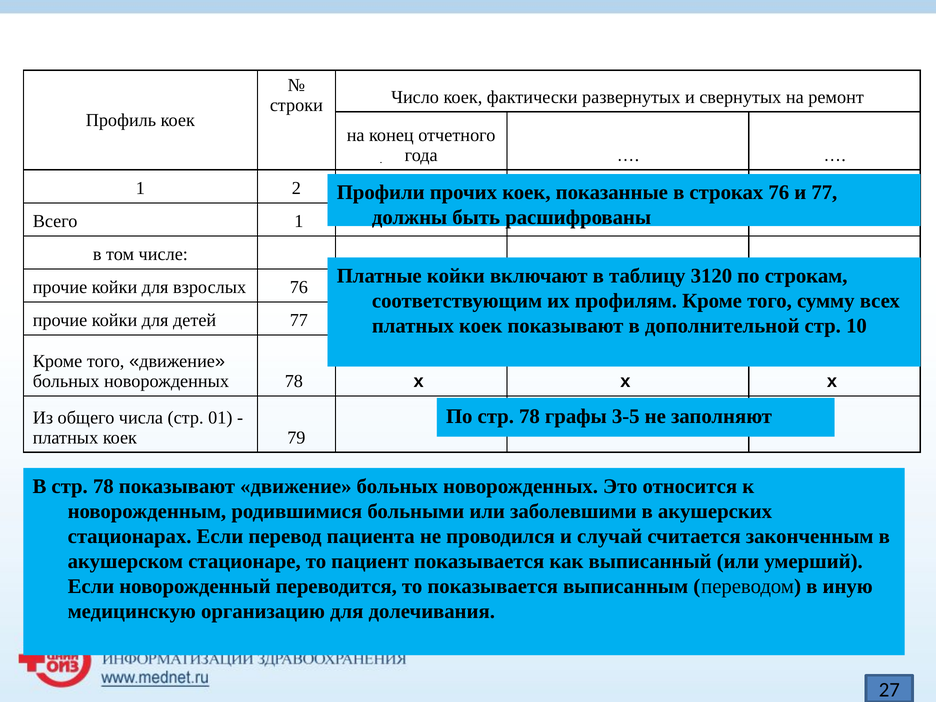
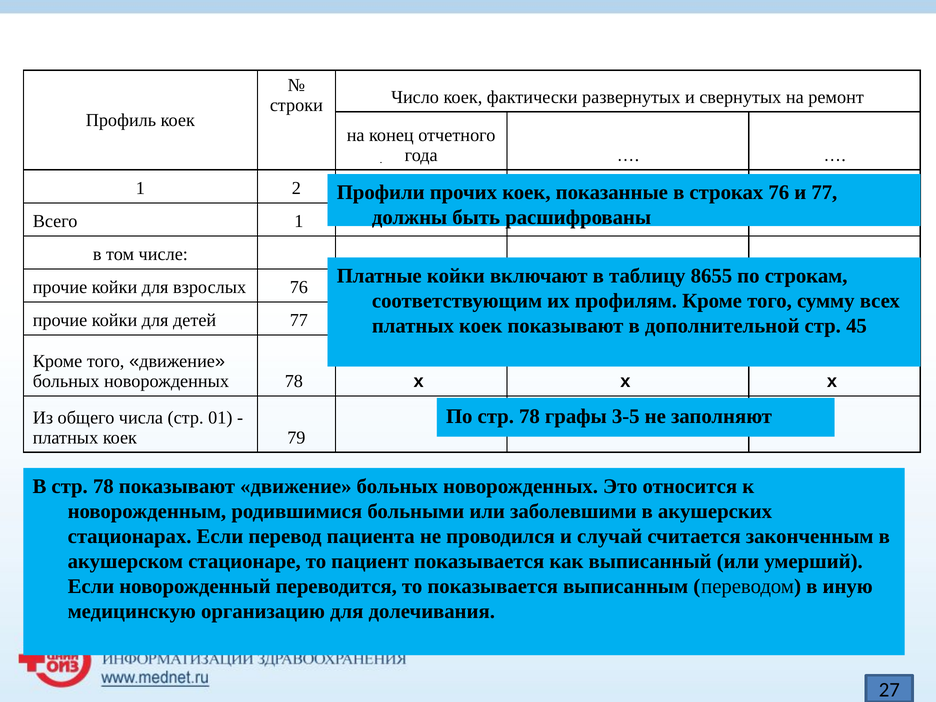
3120: 3120 -> 8655
10: 10 -> 45
